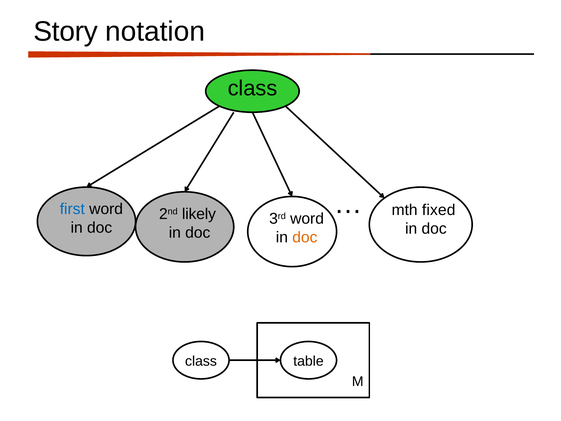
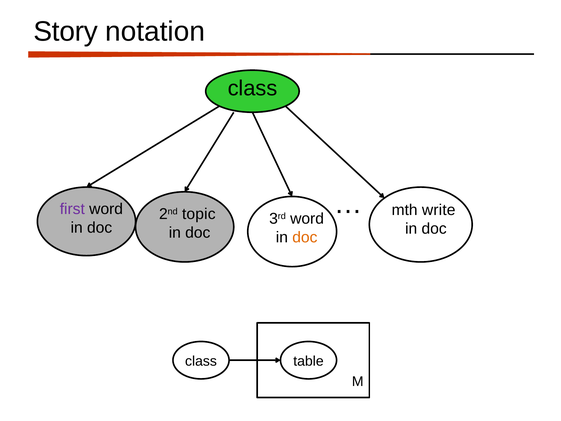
first colour: blue -> purple
fixed: fixed -> write
likely: likely -> topic
